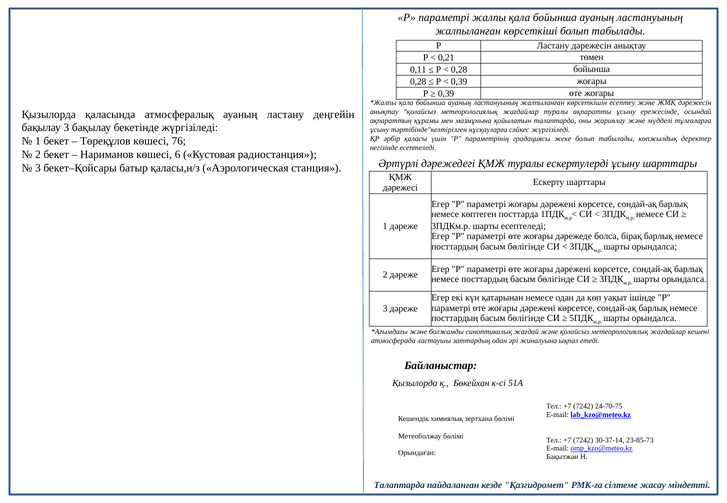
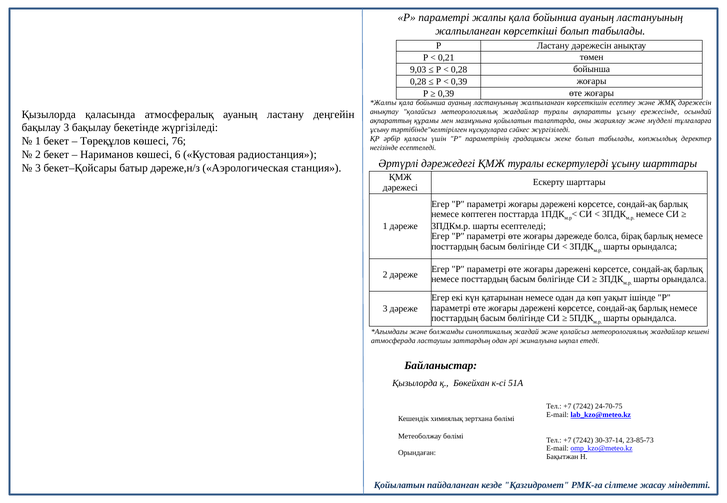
0,11: 0,11 -> 9,03
қаласы,н/з: қаласы,н/з -> дәреже,н/з
Талаптарда at (399, 486): Талаптарда -> Қойылатын
